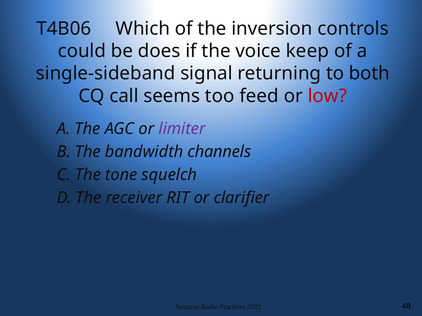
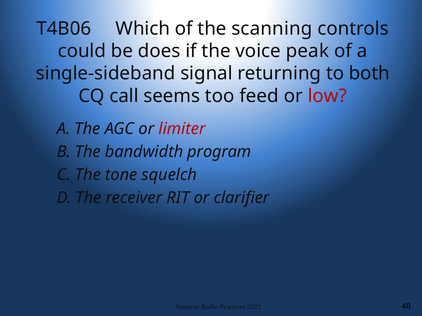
inversion: inversion -> scanning
keep: keep -> peak
limiter colour: purple -> red
channels: channels -> program
